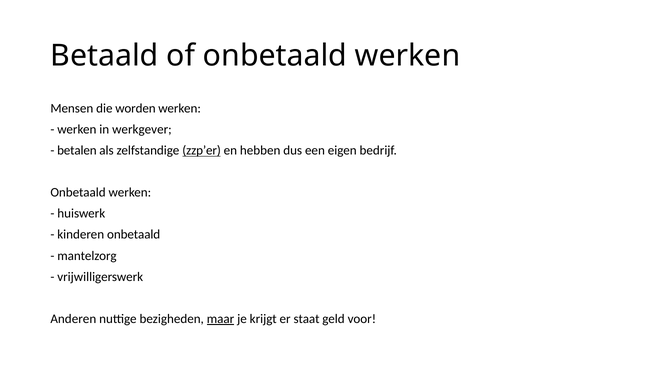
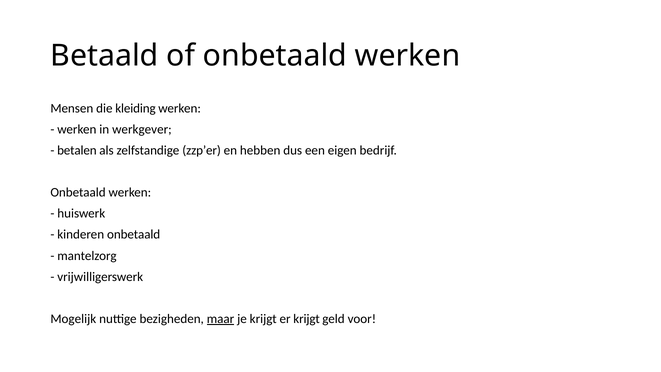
worden: worden -> kleiding
zzp’er underline: present -> none
Anderen: Anderen -> Mogelijk
er staat: staat -> krijgt
